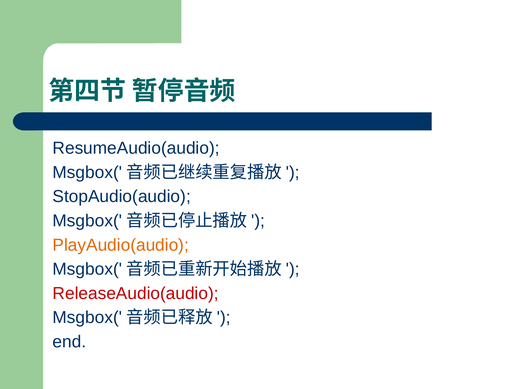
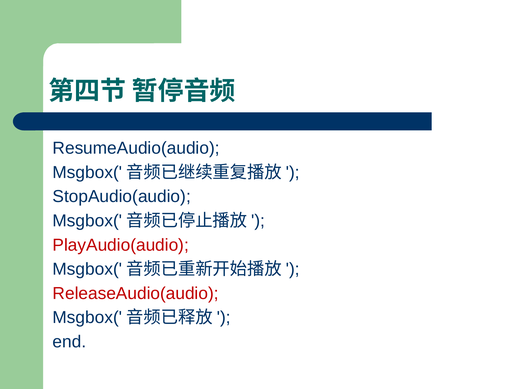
PlayAudio(audio colour: orange -> red
